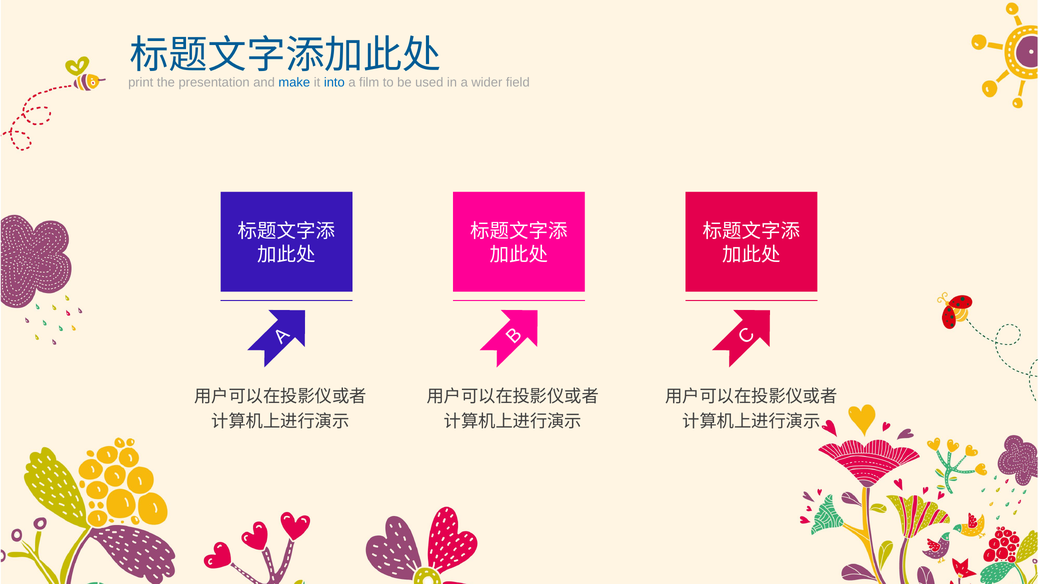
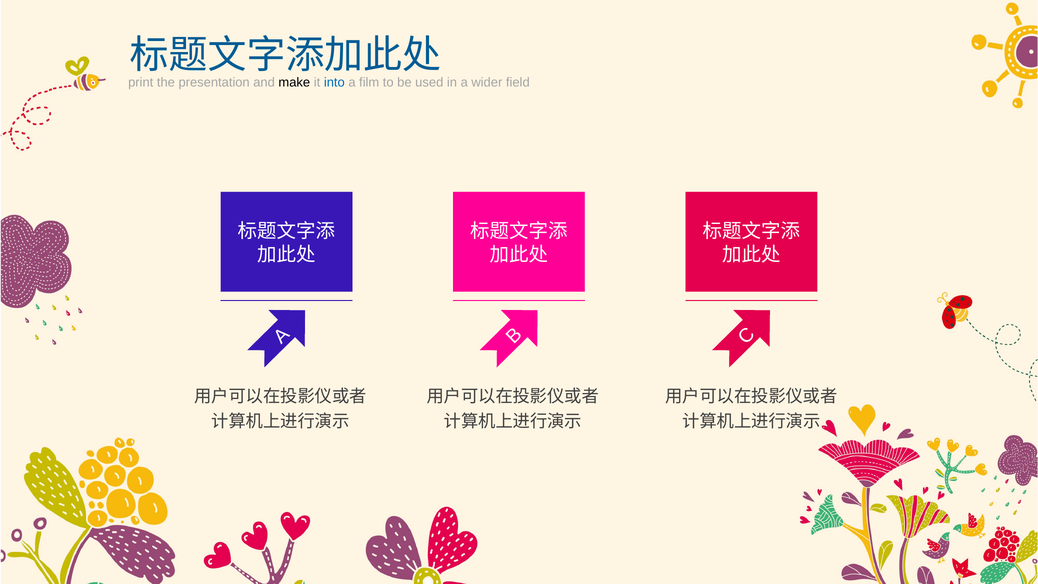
make colour: blue -> black
